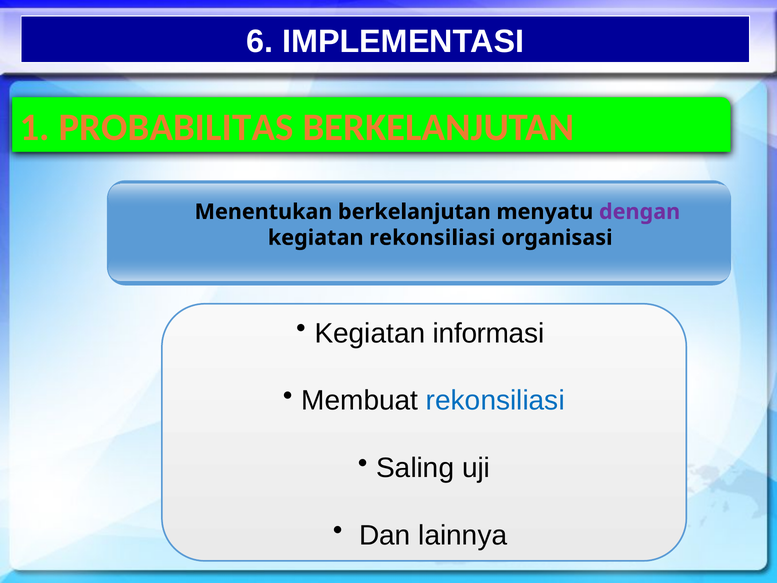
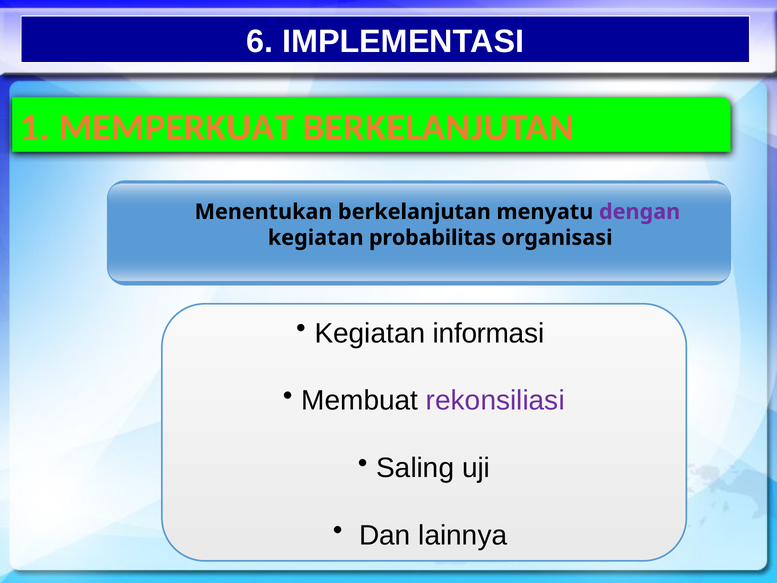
PROBABILITAS: PROBABILITAS -> MEMPERKUAT
kegiatan rekonsiliasi: rekonsiliasi -> probabilitas
rekonsiliasi at (495, 400) colour: blue -> purple
